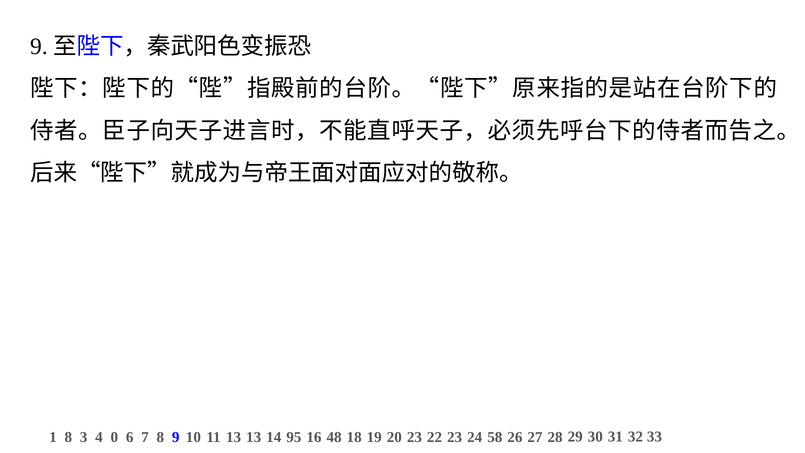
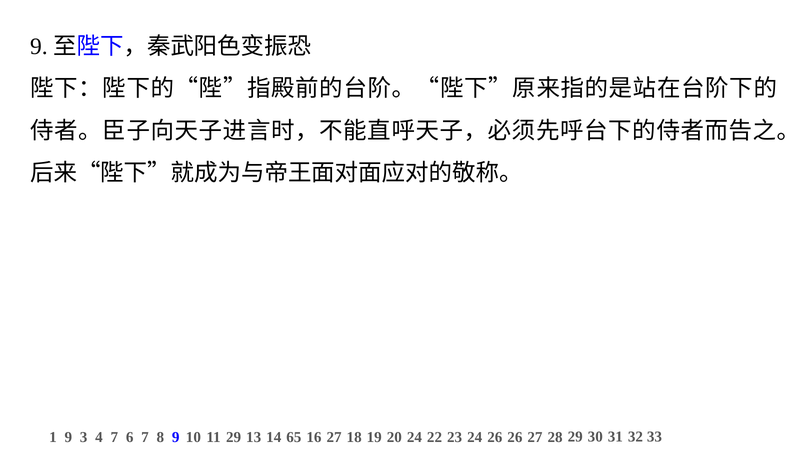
1 8: 8 -> 9
4 0: 0 -> 7
11 13: 13 -> 29
95: 95 -> 65
16 48: 48 -> 27
20 23: 23 -> 24
24 58: 58 -> 26
